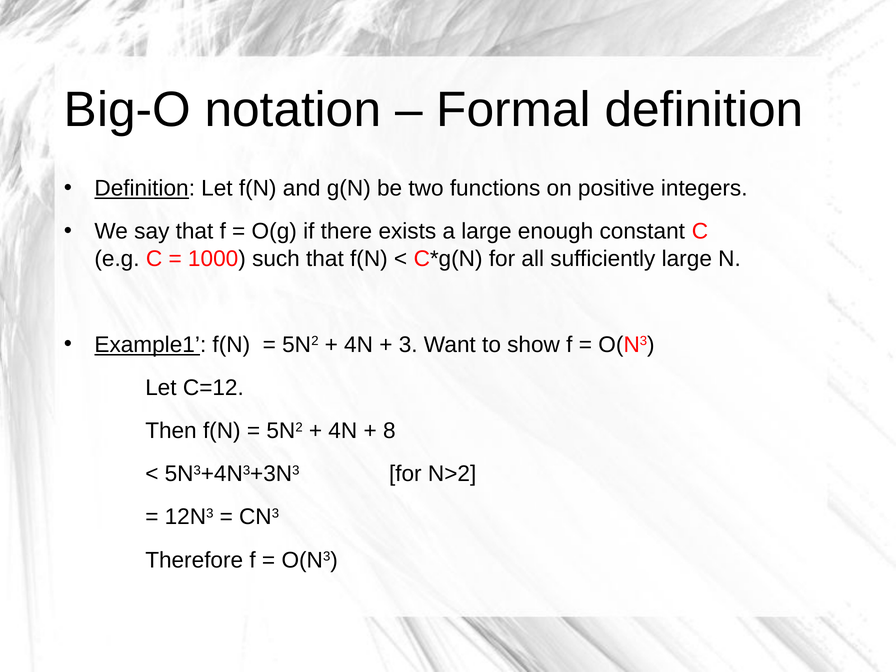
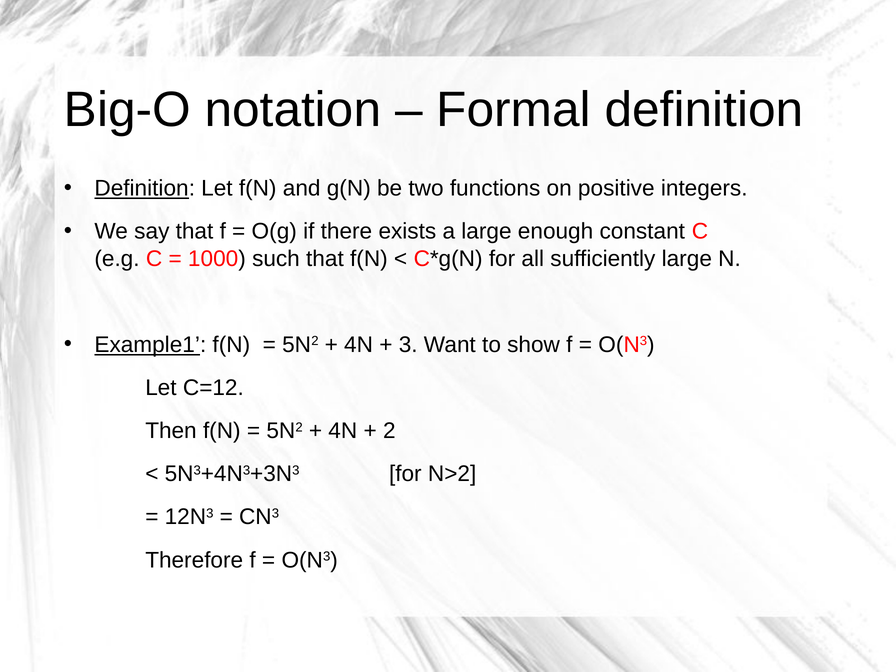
8: 8 -> 2
